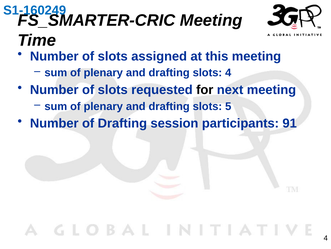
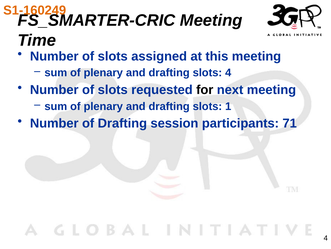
S1-160249 colour: blue -> orange
5: 5 -> 1
91: 91 -> 71
